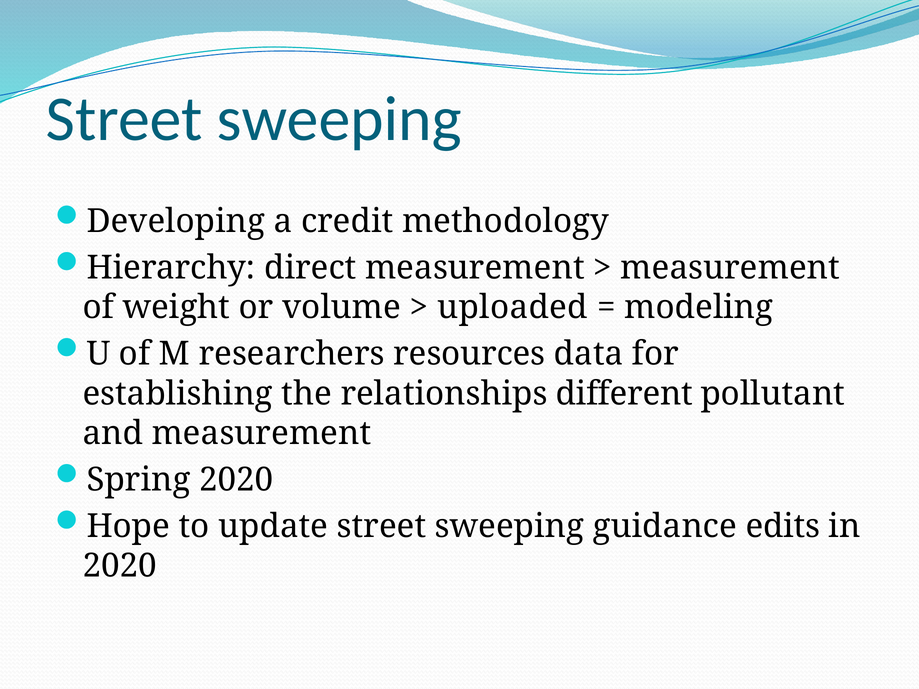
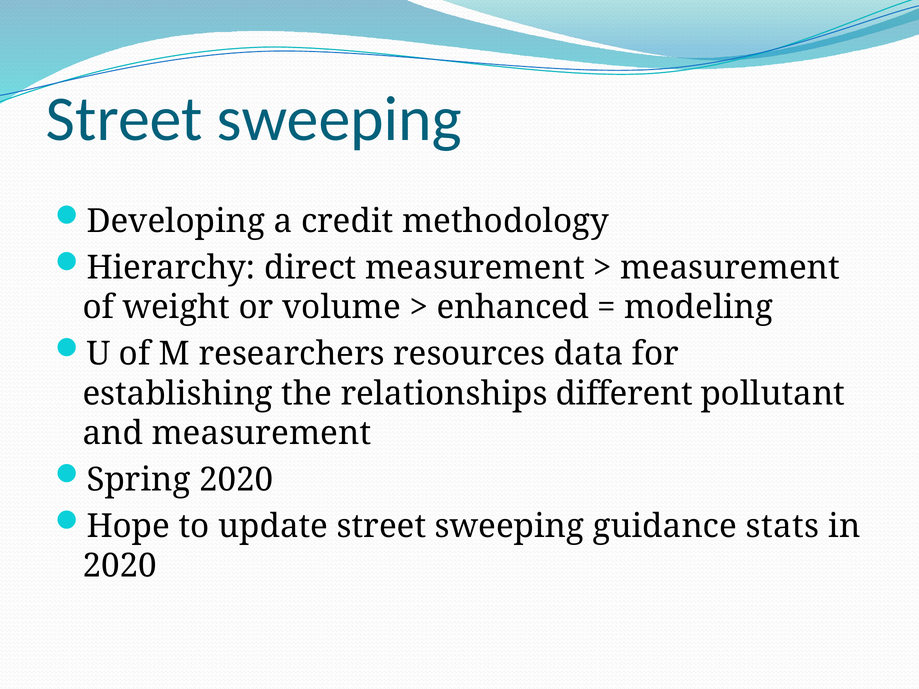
uploaded: uploaded -> enhanced
edits: edits -> stats
